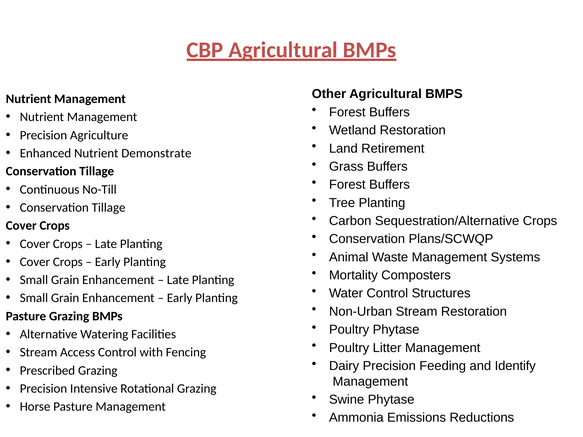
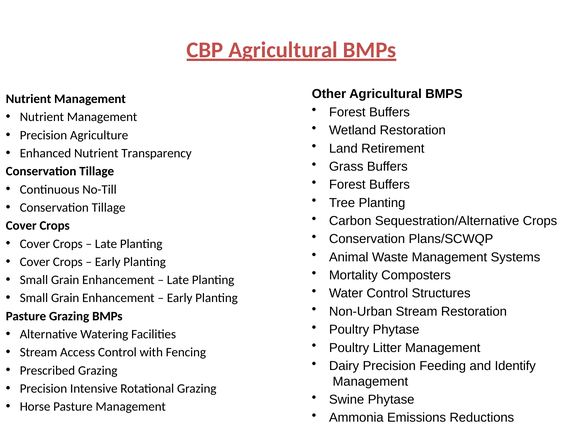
Demonstrate: Demonstrate -> Transparency
